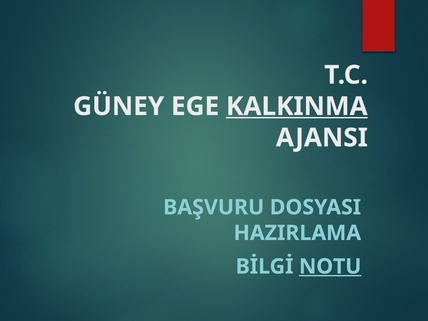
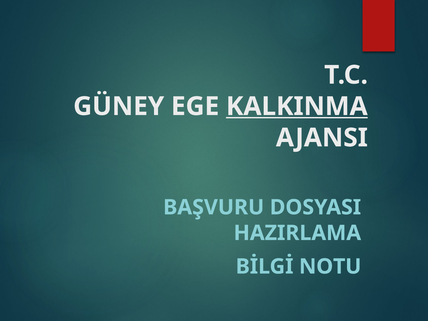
NOTU underline: present -> none
